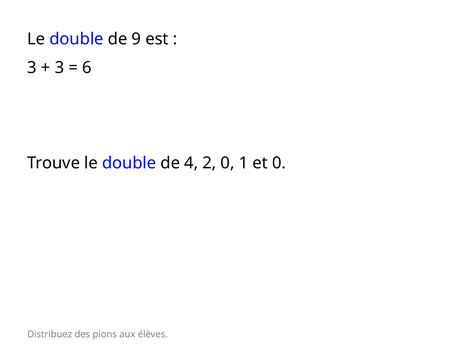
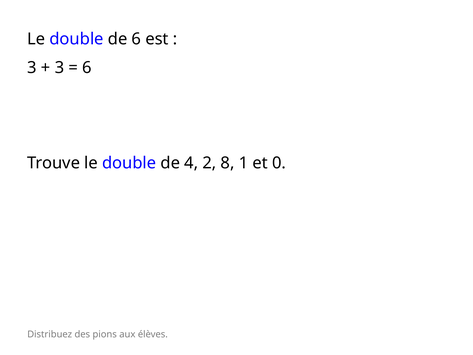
de 9: 9 -> 6
2 0: 0 -> 8
